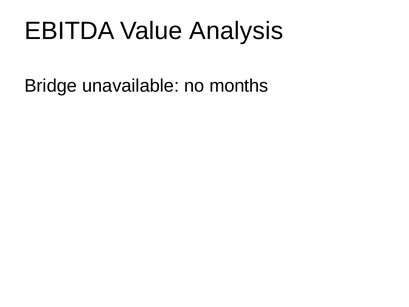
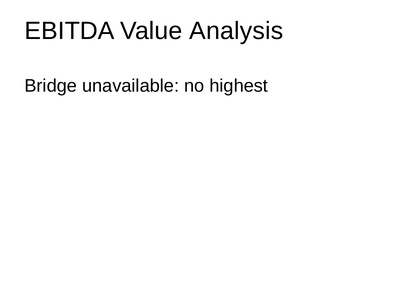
months: months -> highest
